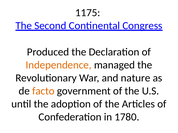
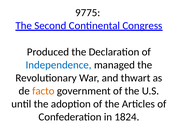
1175: 1175 -> 9775
Independence colour: orange -> blue
nature: nature -> thwart
1780: 1780 -> 1824
